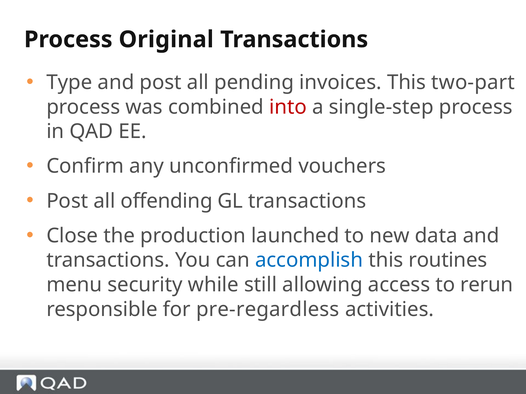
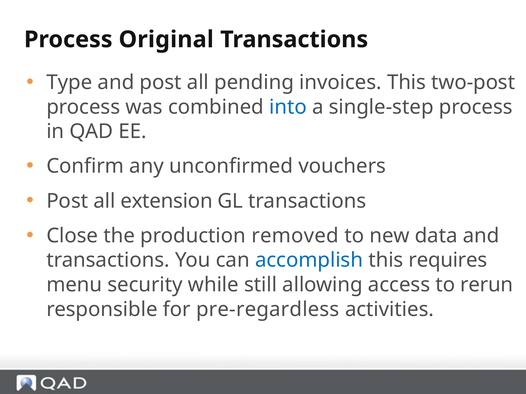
two-part: two-part -> two-post
into colour: red -> blue
offending: offending -> extension
launched: launched -> removed
routines: routines -> requires
